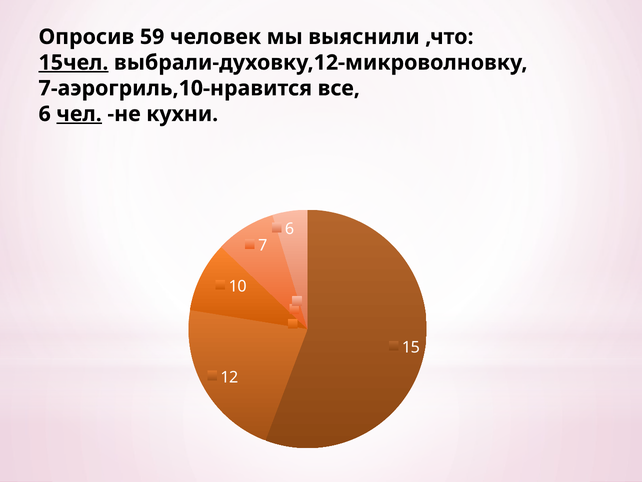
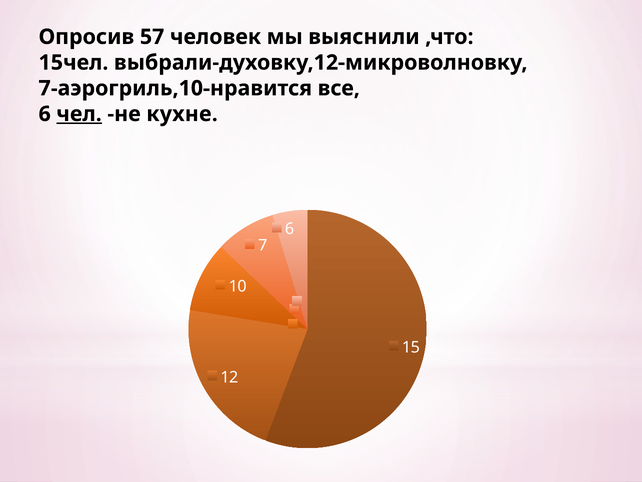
59: 59 -> 57
15чел underline: present -> none
кухни: кухни -> кухне
